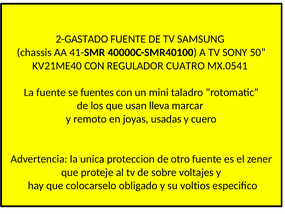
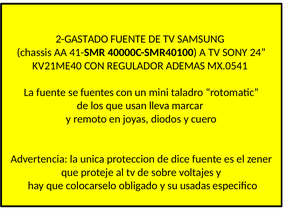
50: 50 -> 24
CUATRO: CUATRO -> ADEMAS
usadas: usadas -> diodos
otro: otro -> dice
voltios: voltios -> usadas
